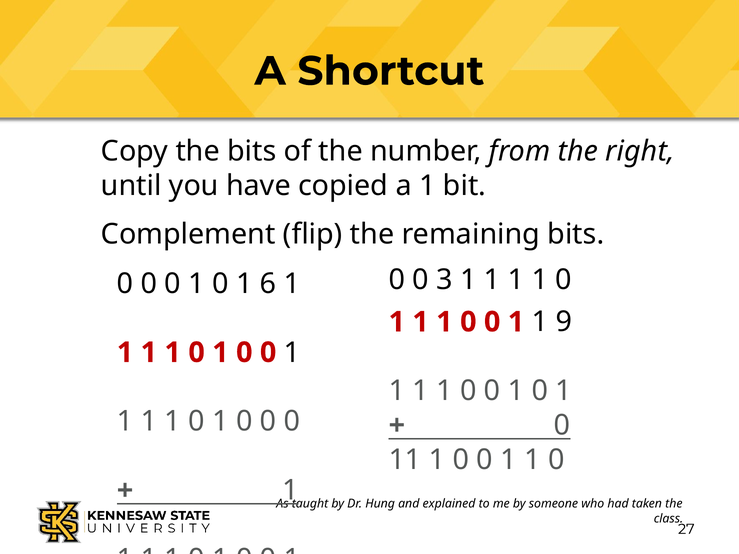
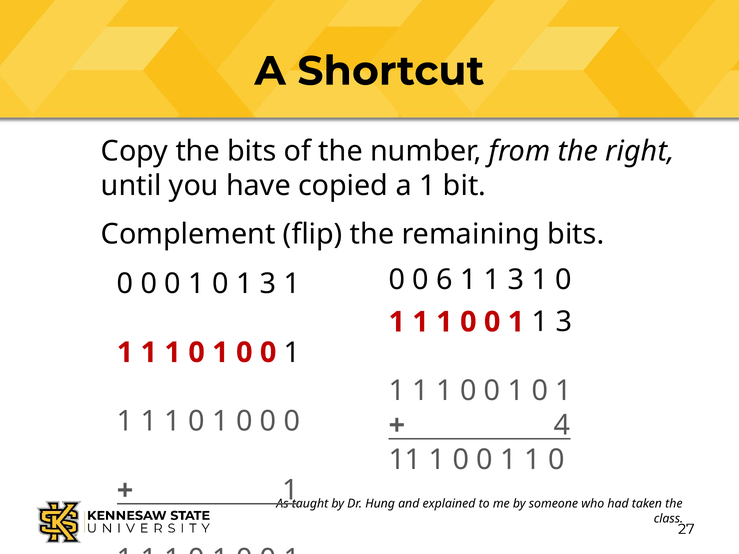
3: 3 -> 6
1 at (516, 280): 1 -> 3
0 1 6: 6 -> 3
0 1 1 9: 9 -> 3
0 at (562, 426): 0 -> 4
